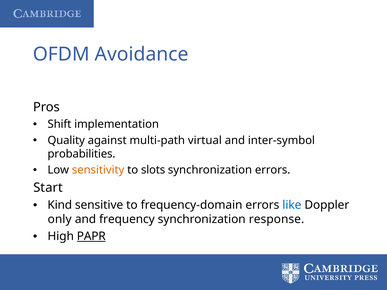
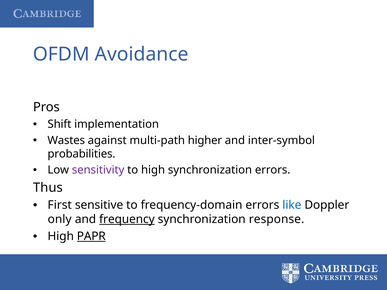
Quality: Quality -> Wastes
virtual: virtual -> higher
sensitivity colour: orange -> purple
to slots: slots -> high
Start: Start -> Thus
Kind: Kind -> First
frequency underline: none -> present
